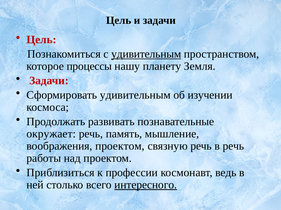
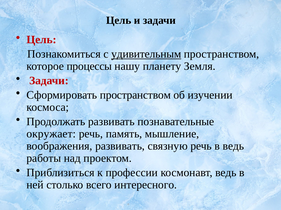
Сформировать удивительным: удивительным -> пространством
воображения проектом: проектом -> развивать
в речь: речь -> ведь
интересного underline: present -> none
